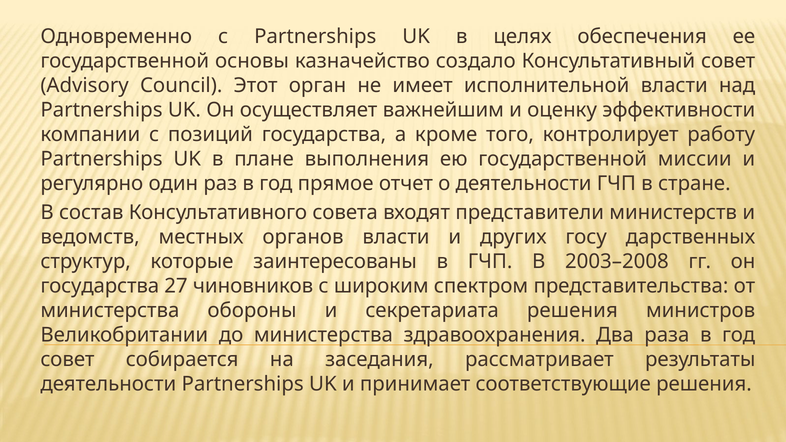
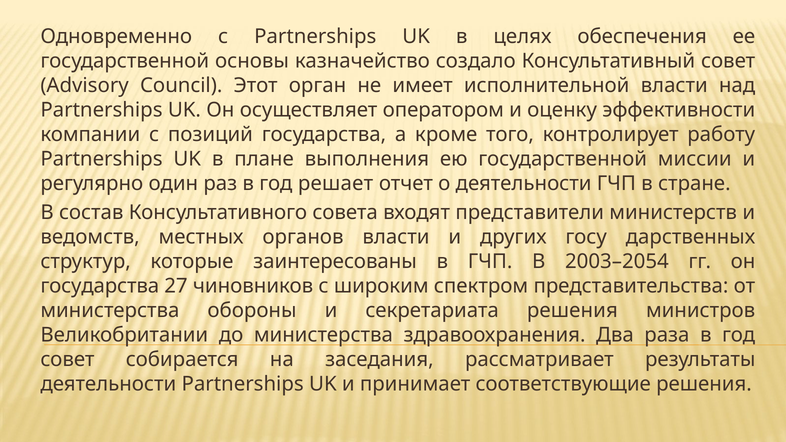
важнейшим: важнейшим -> оператором
прямое: прямое -> решает
2003–2008: 2003–2008 -> 2003–2054
